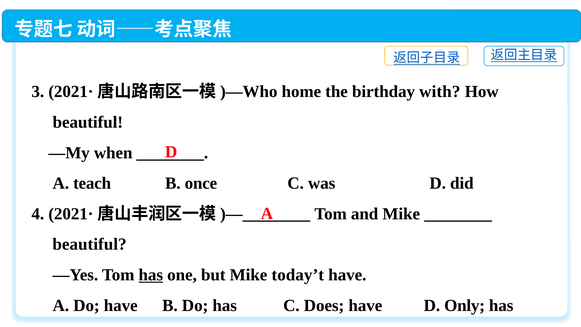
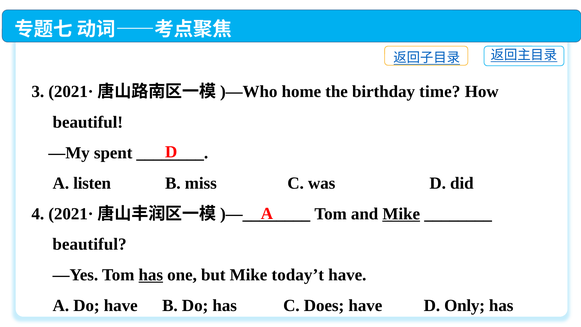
with: with -> time
when: when -> spent
teach: teach -> listen
once: once -> miss
Mike at (401, 214) underline: none -> present
